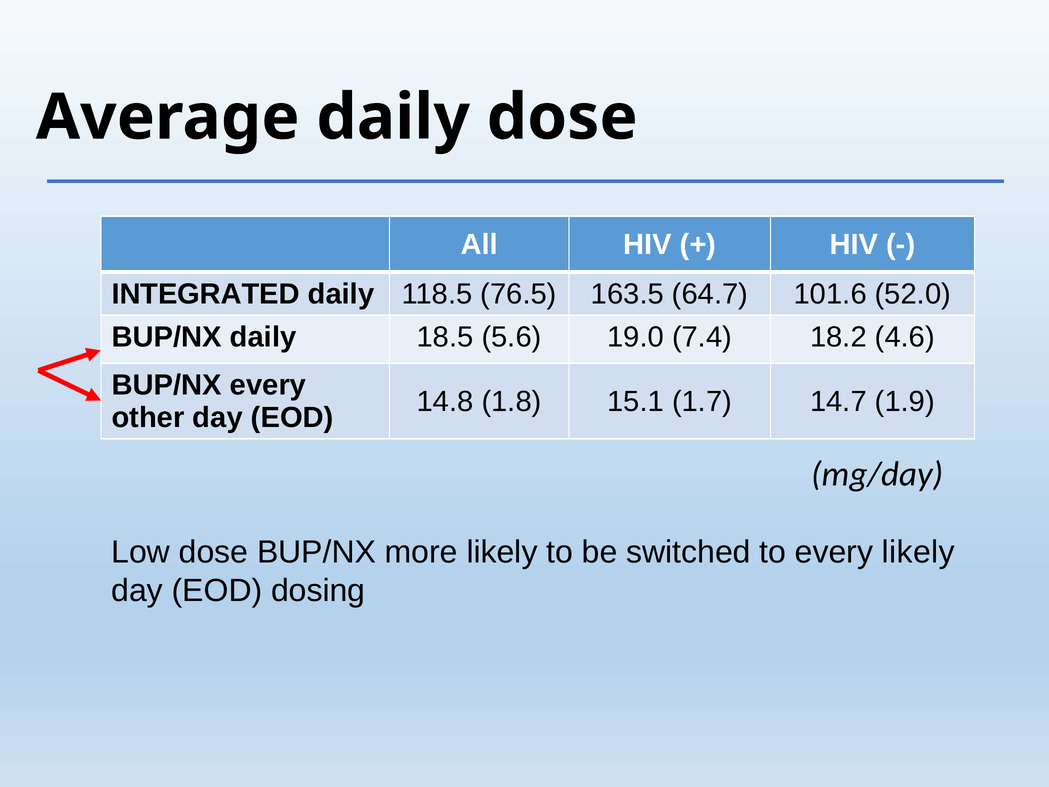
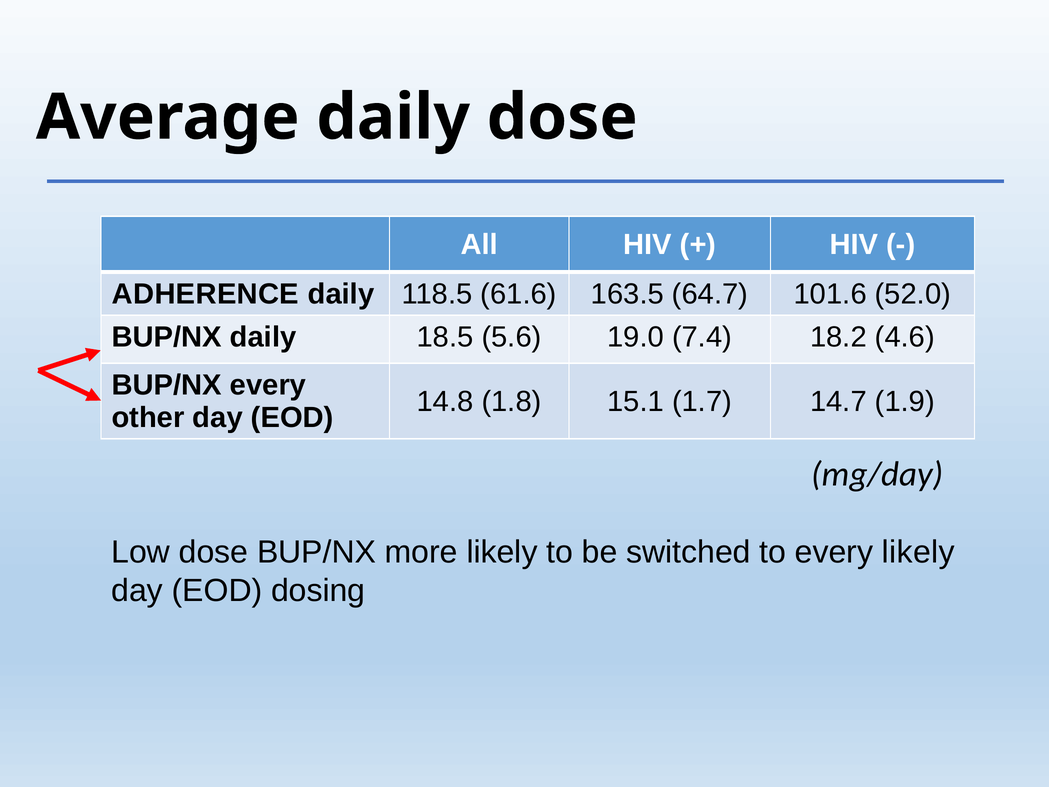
INTEGRATED: INTEGRATED -> ADHERENCE
76.5: 76.5 -> 61.6
